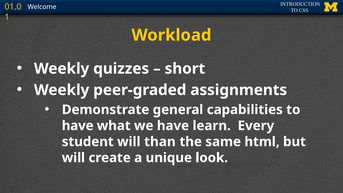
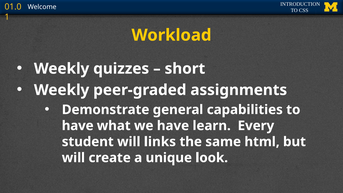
than: than -> links
